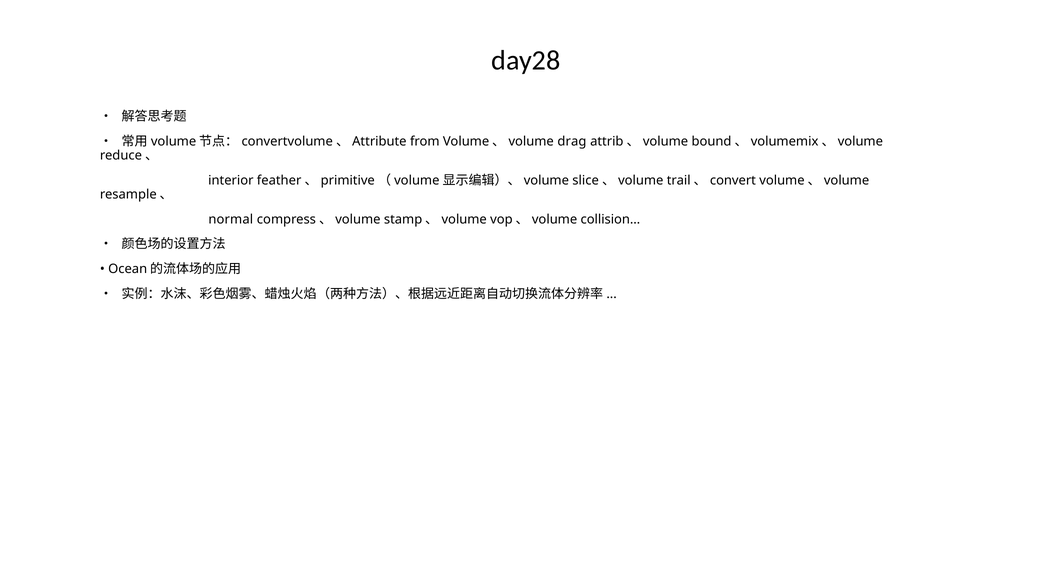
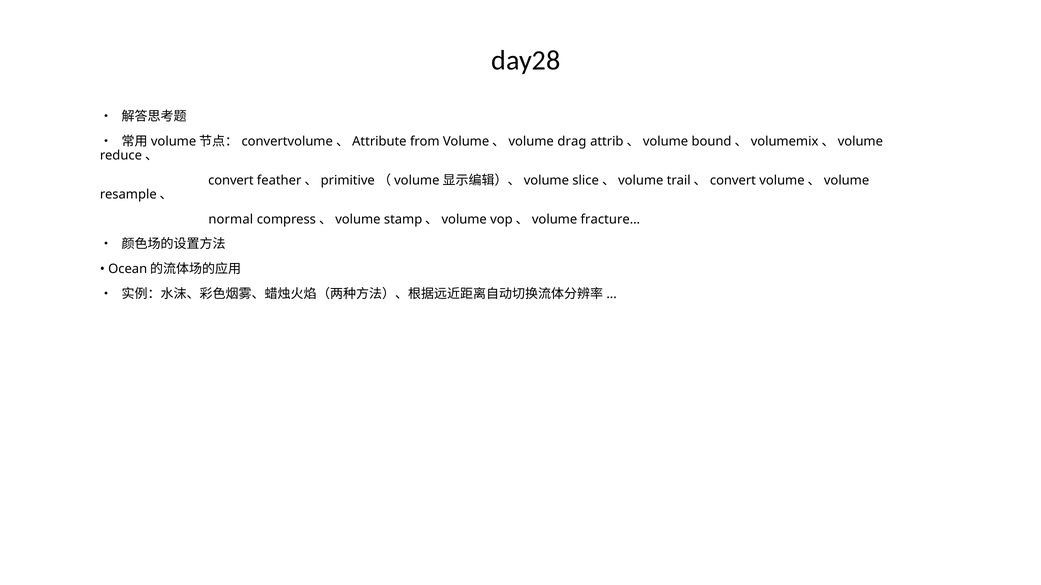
interior: interior -> convert
collision…: collision… -> fracture…
